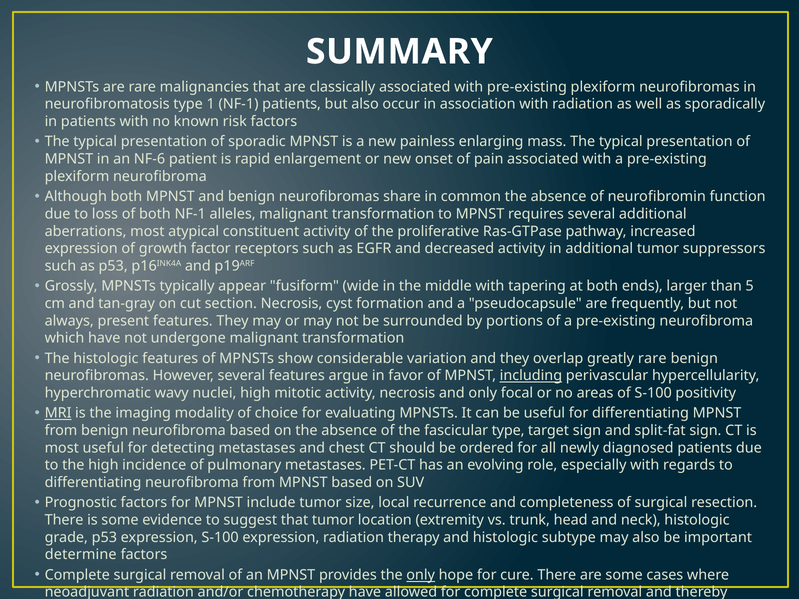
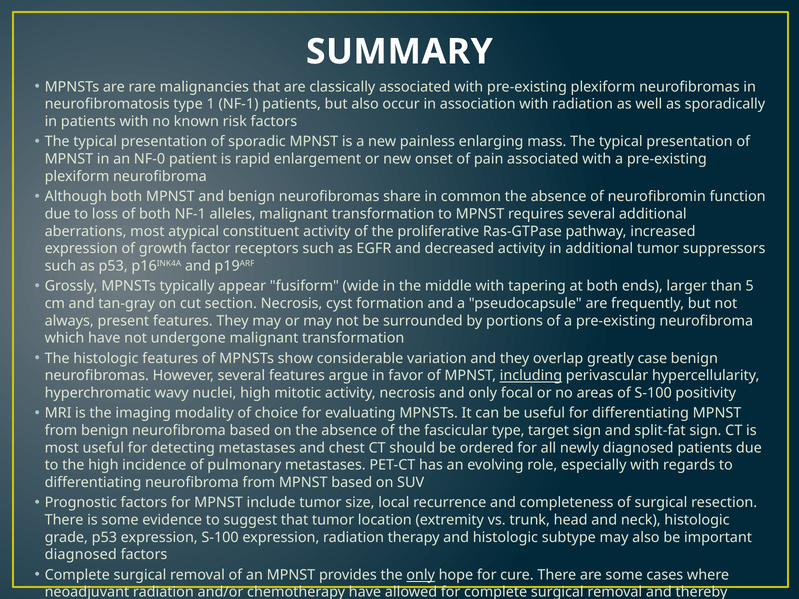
NF-6: NF-6 -> NF-0
greatly rare: rare -> case
MRI at (58, 413) underline: present -> none
determine at (81, 555): determine -> diagnosed
